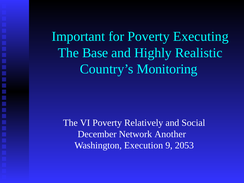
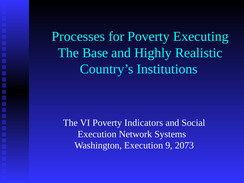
Important: Important -> Processes
Monitoring: Monitoring -> Institutions
Relatively: Relatively -> Indicators
December at (97, 134): December -> Execution
Another: Another -> Systems
2053: 2053 -> 2073
